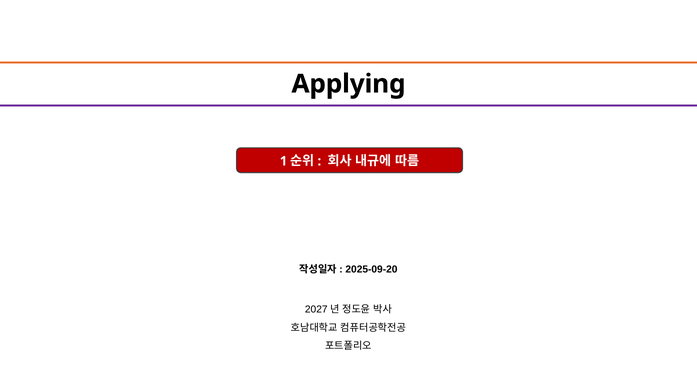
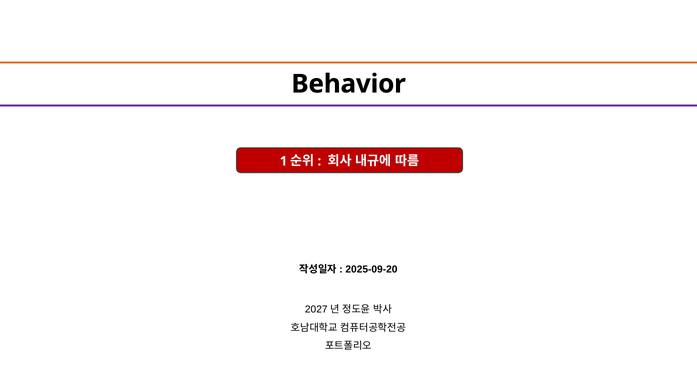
Applying: Applying -> Behavior
